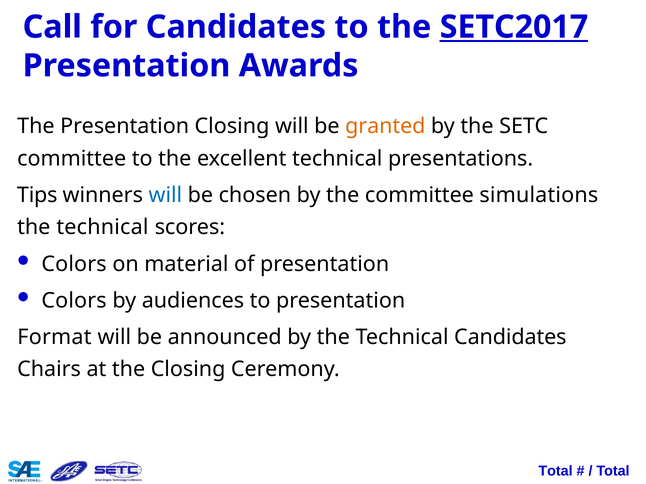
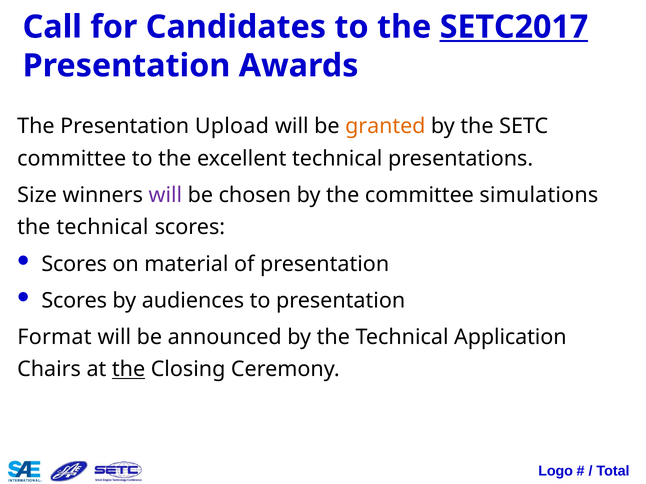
Presentation Closing: Closing -> Upload
Tips: Tips -> Size
will at (165, 195) colour: blue -> purple
Colors at (74, 264): Colors -> Scores
Colors at (74, 301): Colors -> Scores
Technical Candidates: Candidates -> Application
the at (129, 370) underline: none -> present
Total at (556, 471): Total -> Logo
